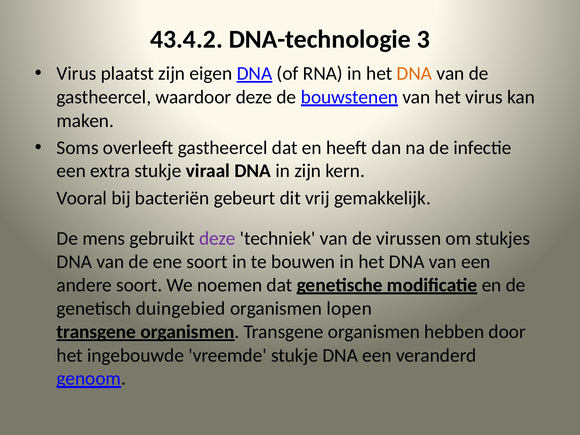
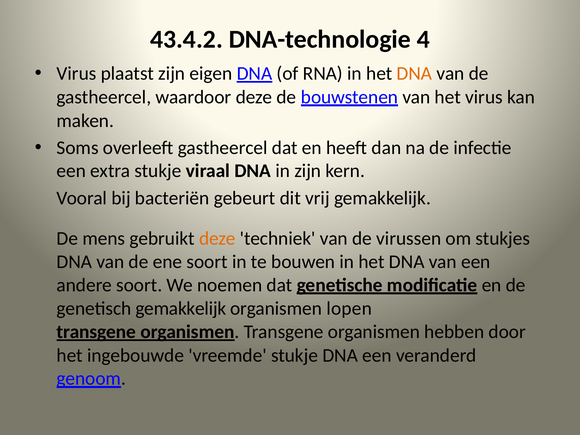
3: 3 -> 4
deze at (217, 239) colour: purple -> orange
genetisch duingebied: duingebied -> gemakkelijk
